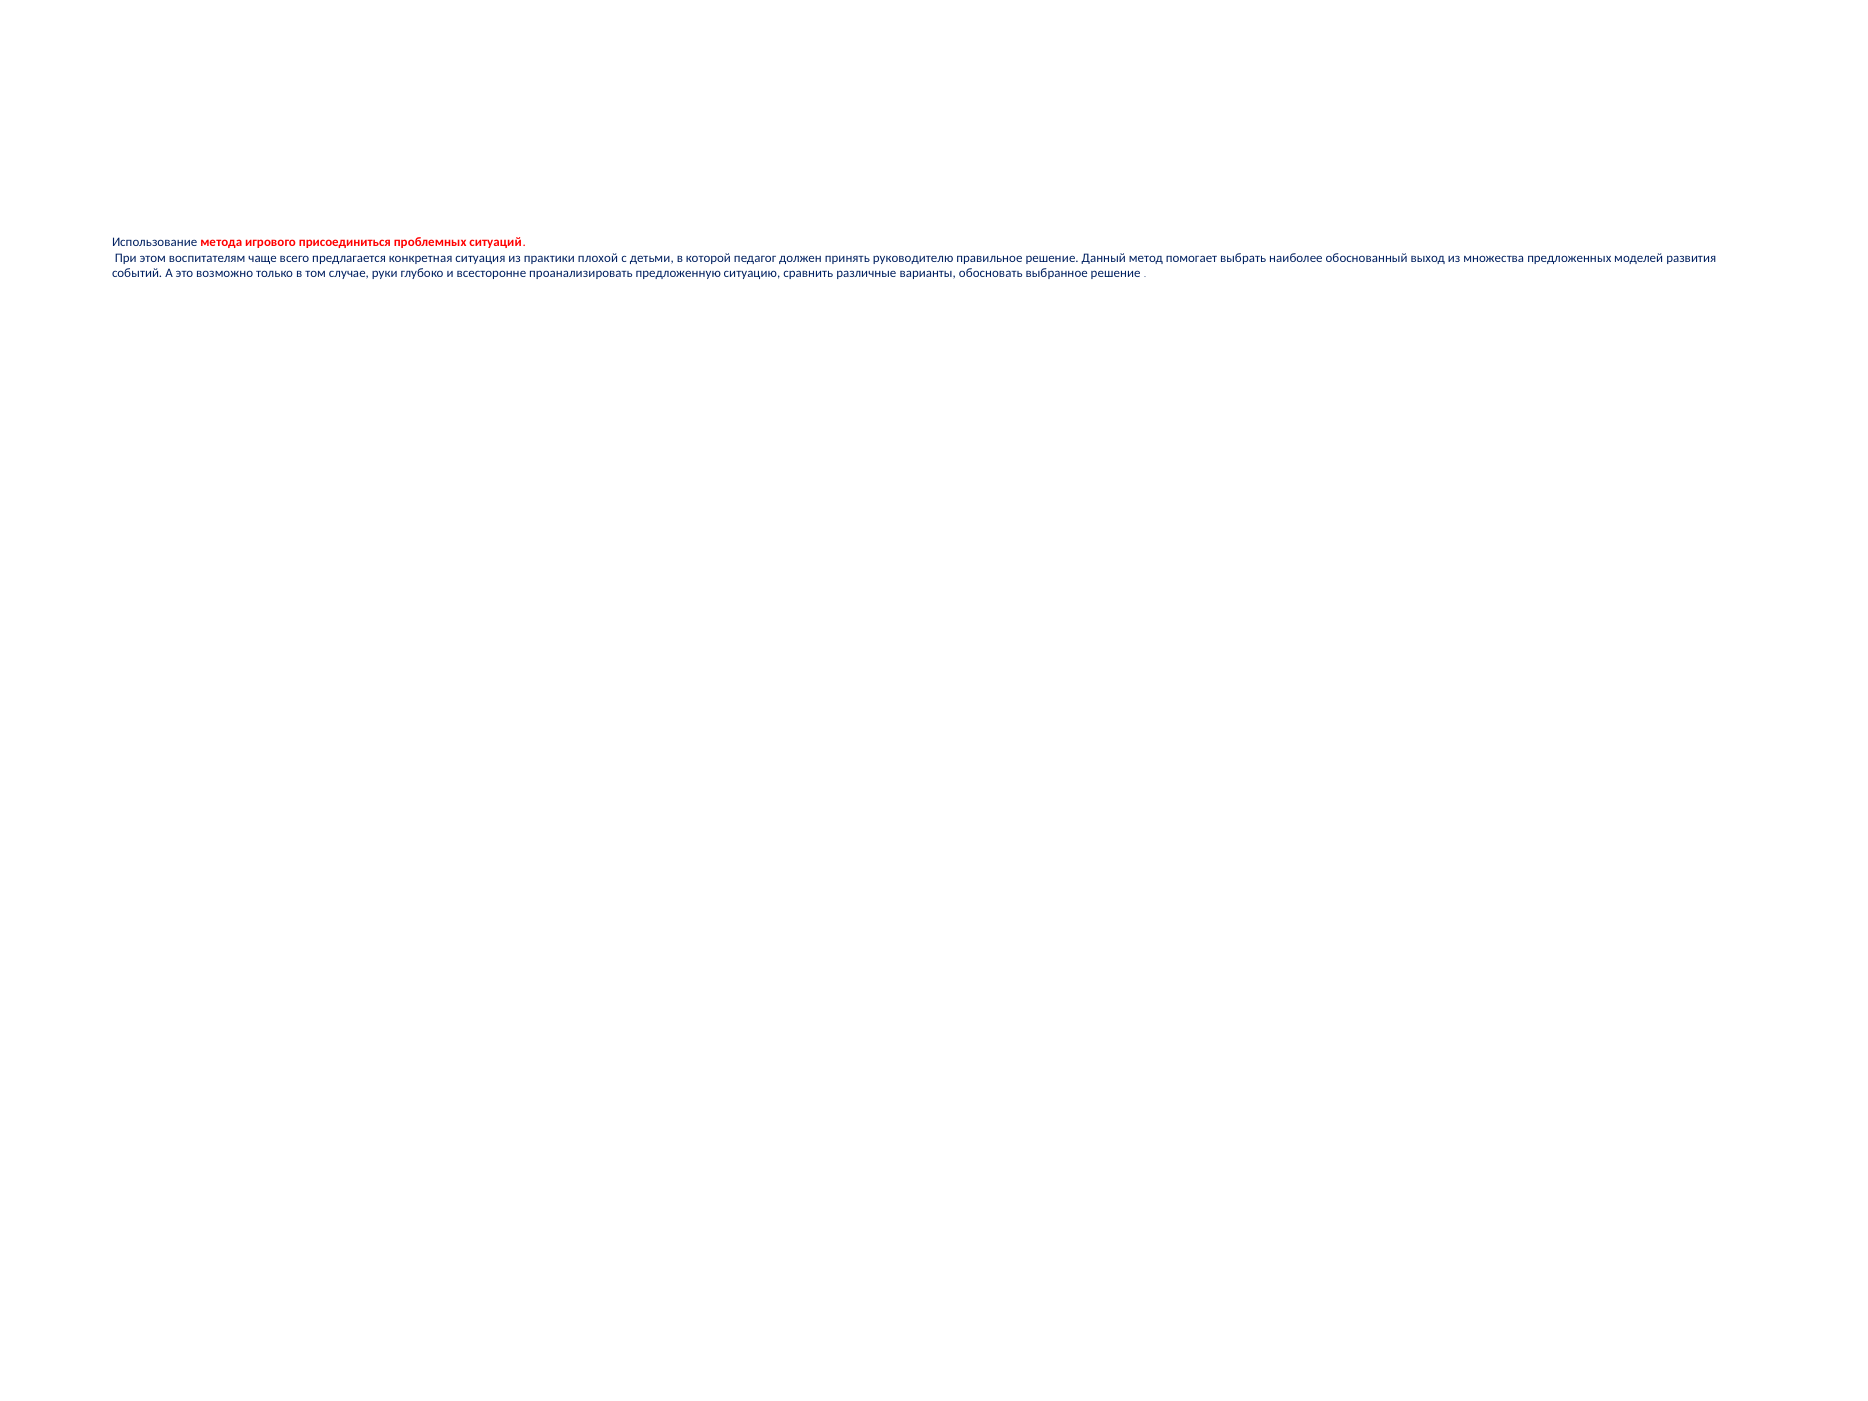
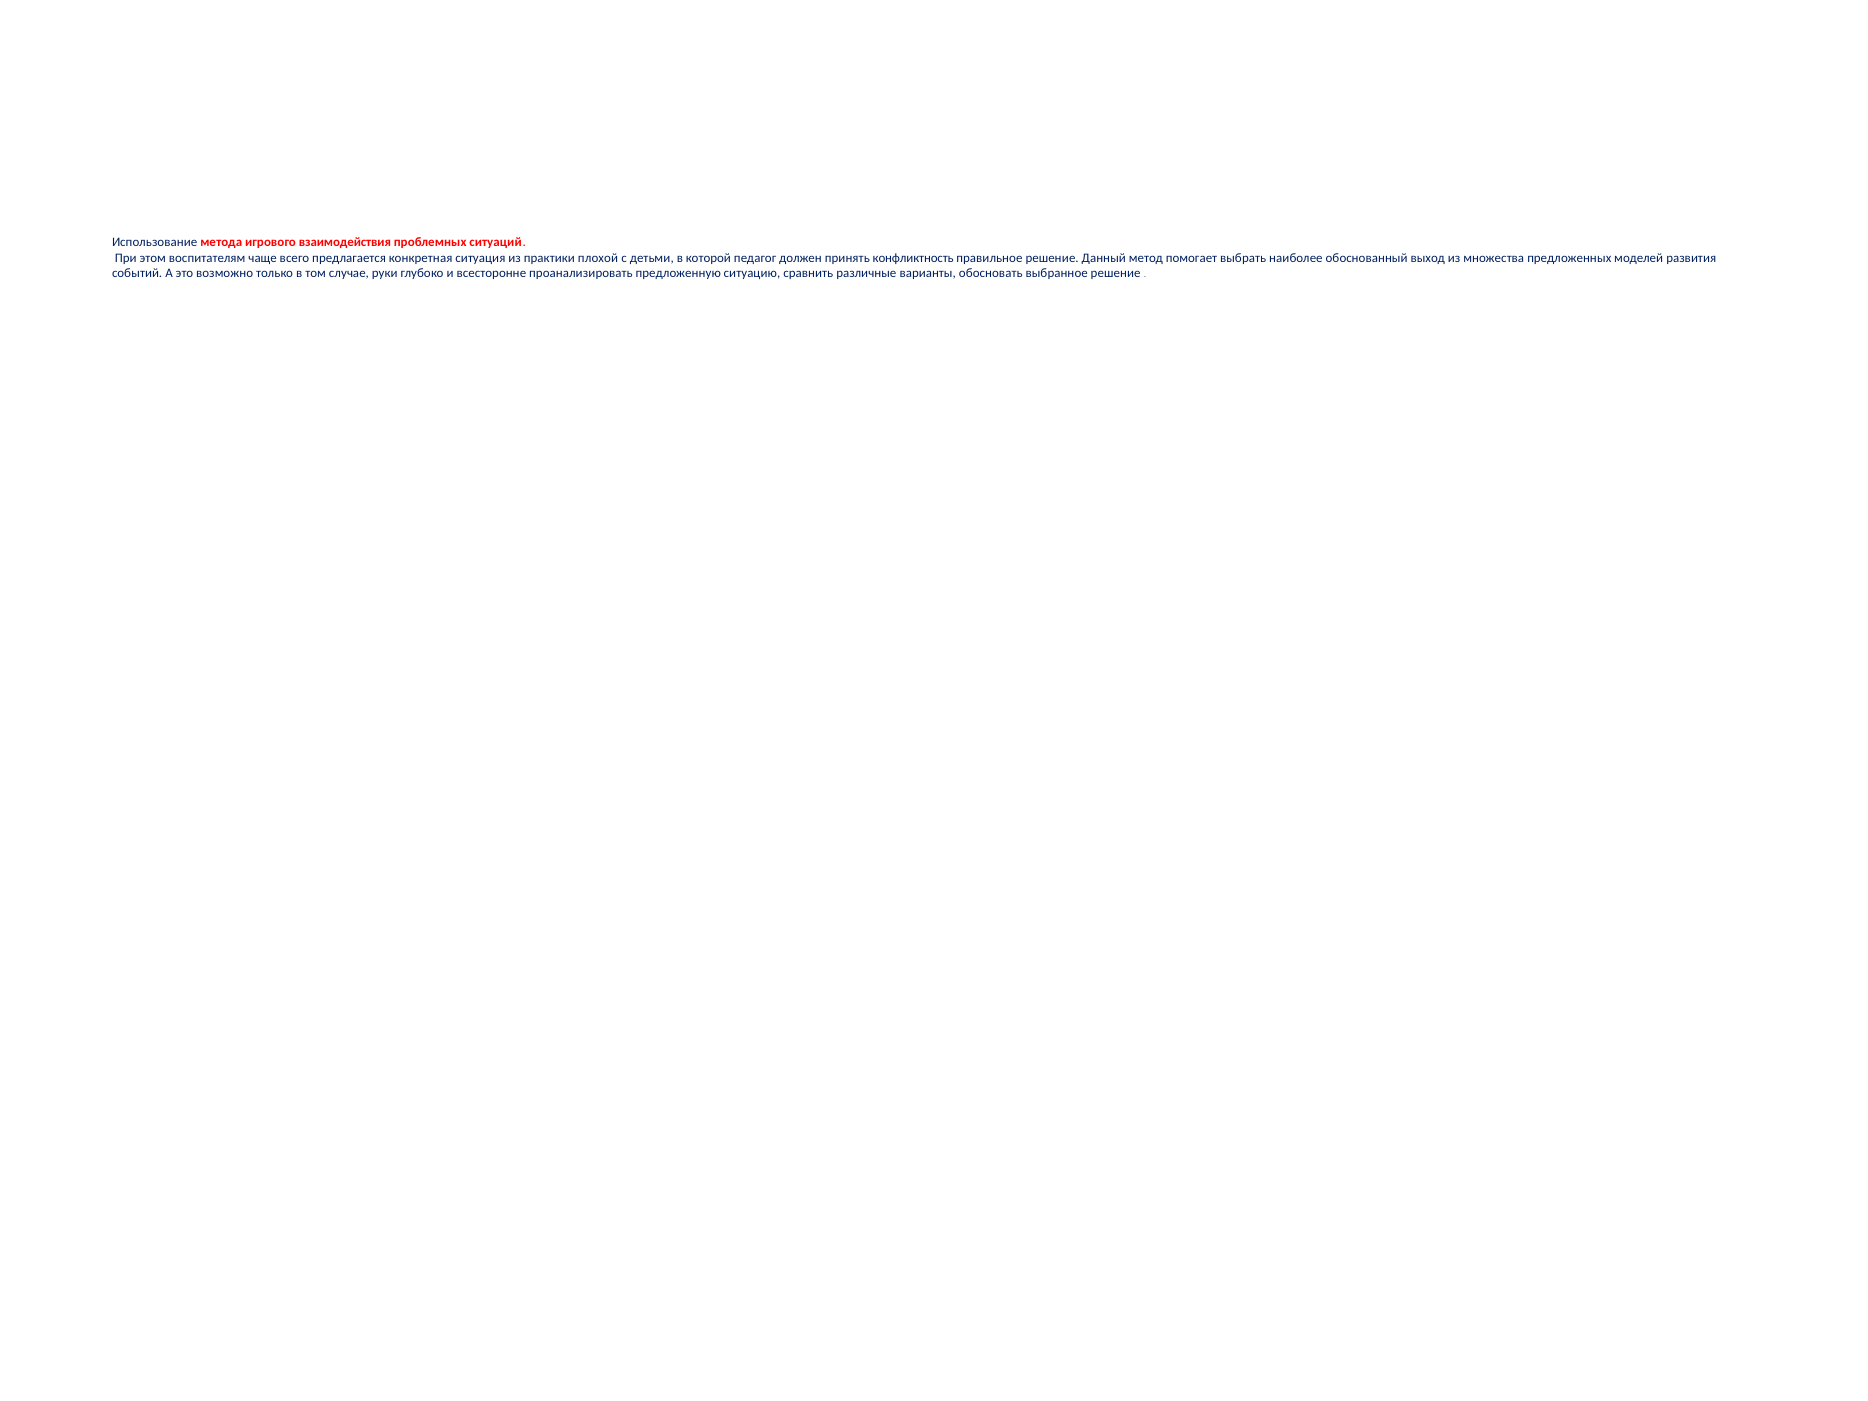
присоединиться: присоединиться -> взаимодействия
руководителю: руководителю -> конфликтность
